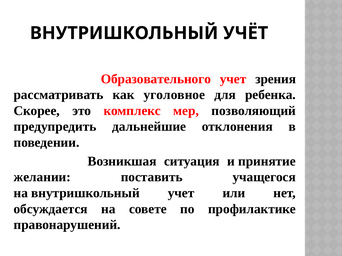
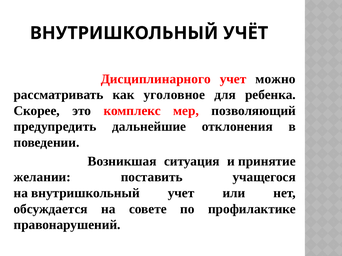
Образовательного: Образовательного -> Дисциплинарного
зрения: зрения -> можно
